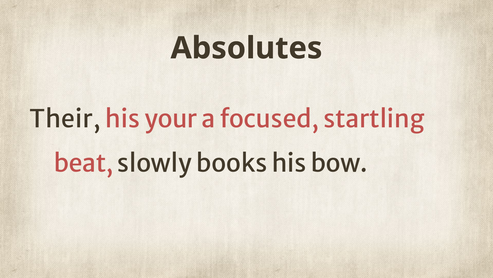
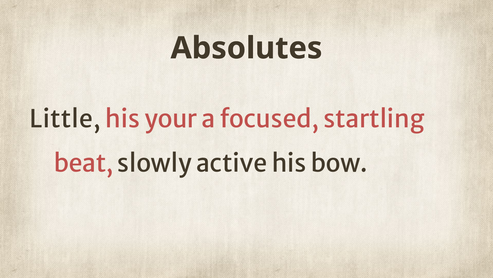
Their: Their -> Little
books: books -> active
